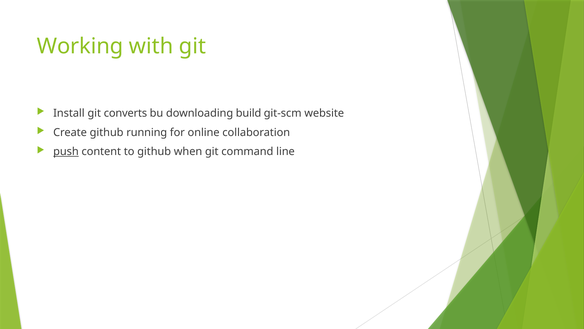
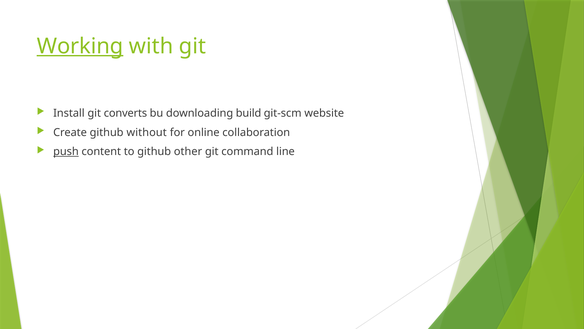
Working underline: none -> present
running: running -> without
when: when -> other
